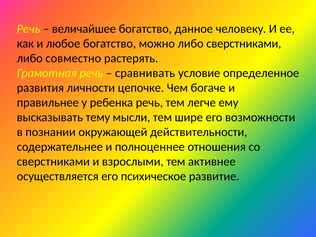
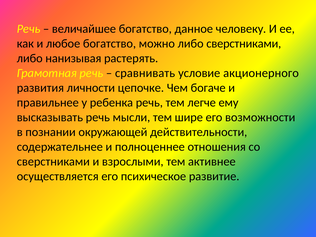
совместно: совместно -> нанизывая
определенное: определенное -> акционерного
высказывать тему: тему -> речь
